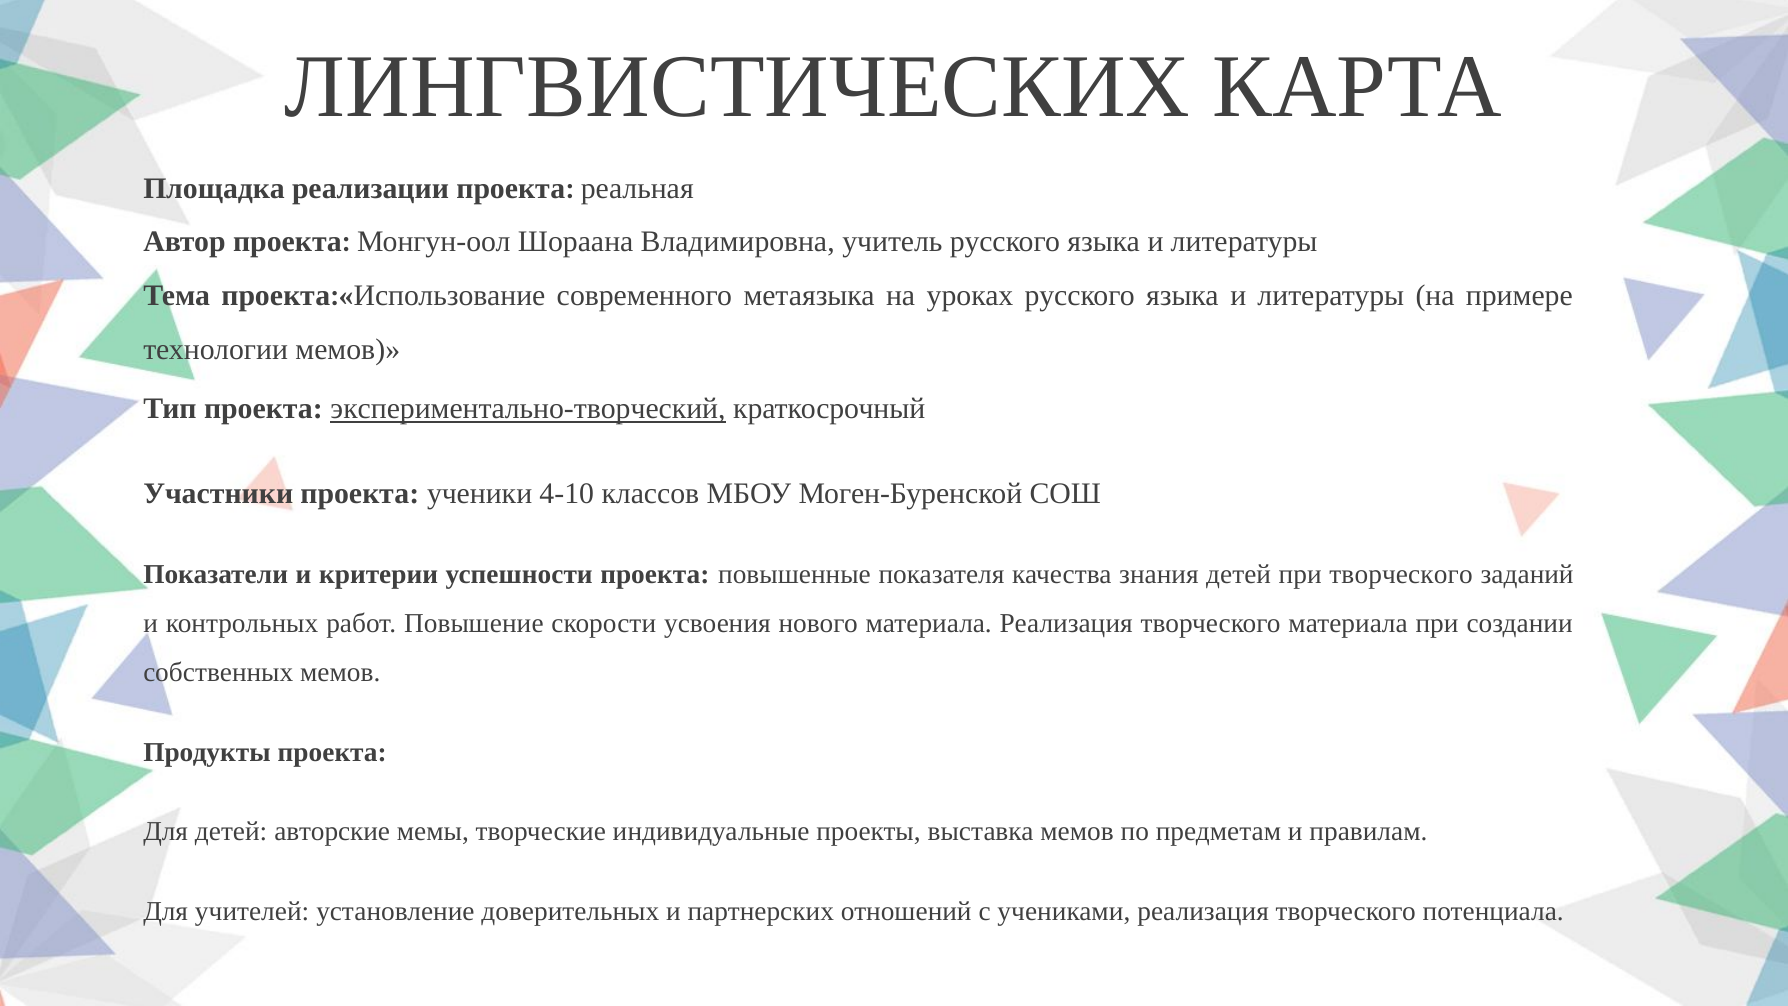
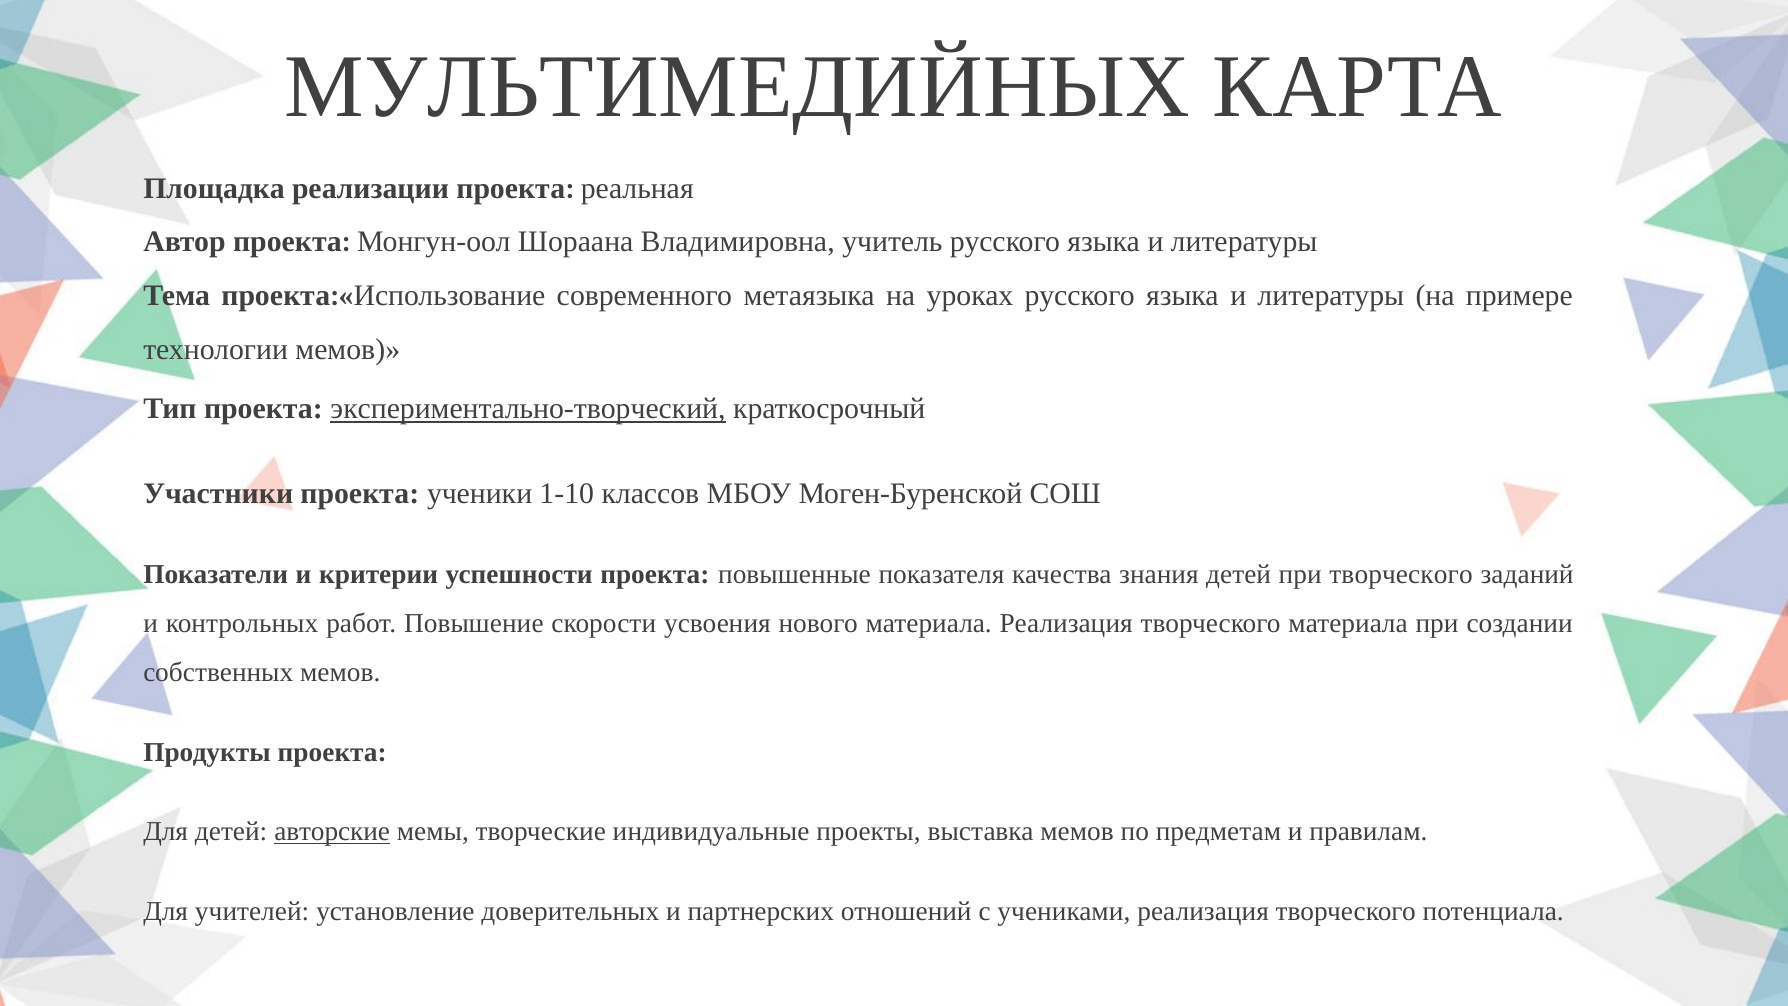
ЛИНГВИСТИЧЕСКИХ: ЛИНГВИСТИЧЕСКИХ -> МУЛЬТИМЕДИЙНЫХ
4-10: 4-10 -> 1-10
авторские underline: none -> present
